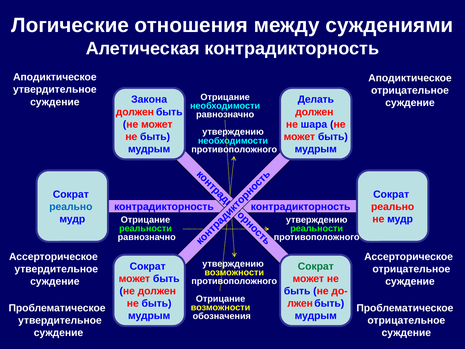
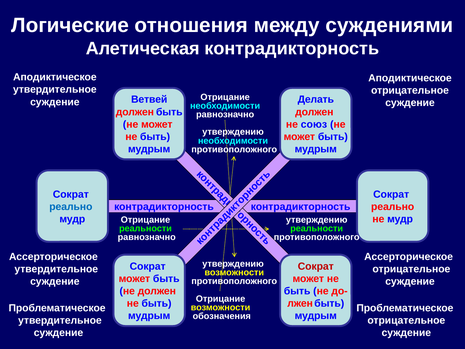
Закона: Закона -> Ветвей
шара: шара -> союз
Сократ at (316, 266) colour: green -> red
